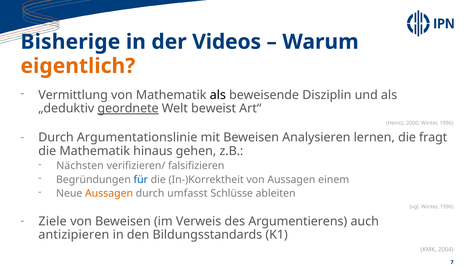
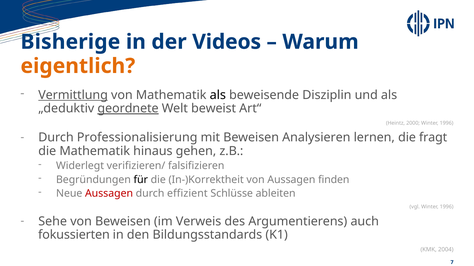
Vermittlung underline: none -> present
Argumentationslinie: Argumentationslinie -> Professionalisierung
Nächsten: Nächsten -> Widerlegt
für colour: blue -> black
einem: einem -> finden
Aussagen at (109, 194) colour: orange -> red
umfasst: umfasst -> effizient
Ziele: Ziele -> Sehe
antizipieren: antizipieren -> fokussierten
